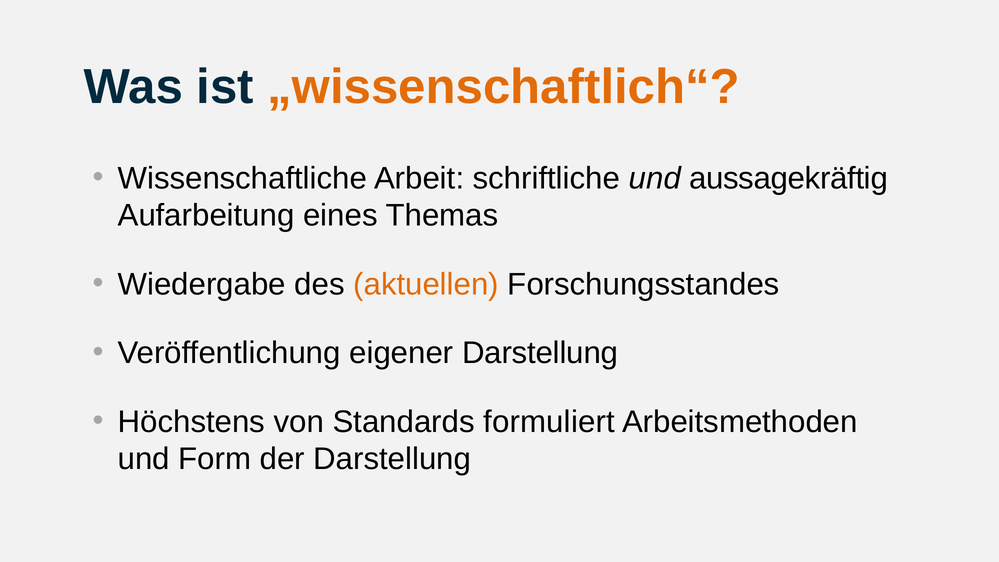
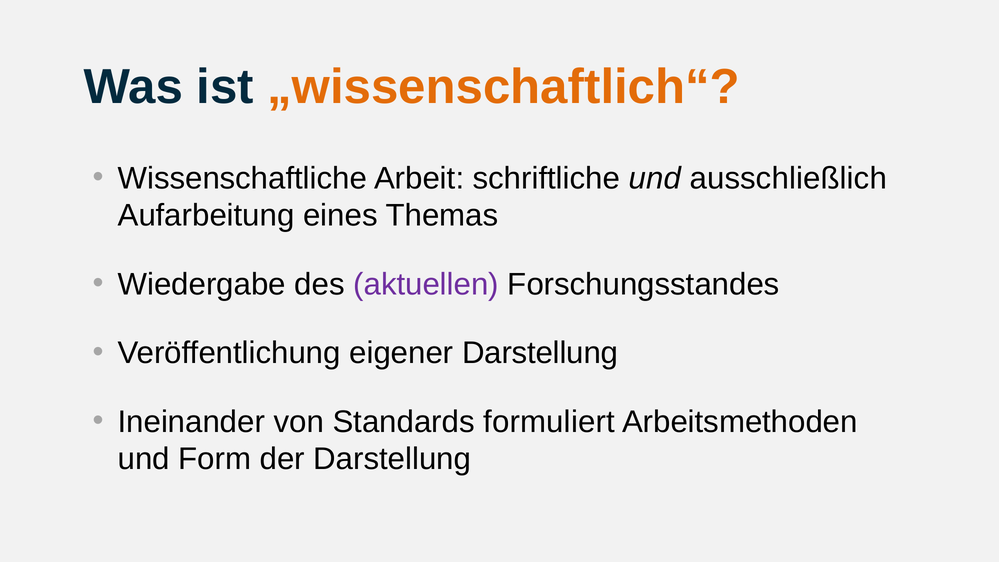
aussagekräftig: aussagekräftig -> ausschließlich
aktuellen colour: orange -> purple
Höchstens: Höchstens -> Ineinander
